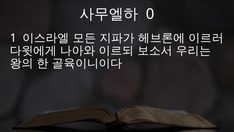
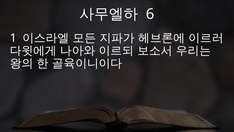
0: 0 -> 6
